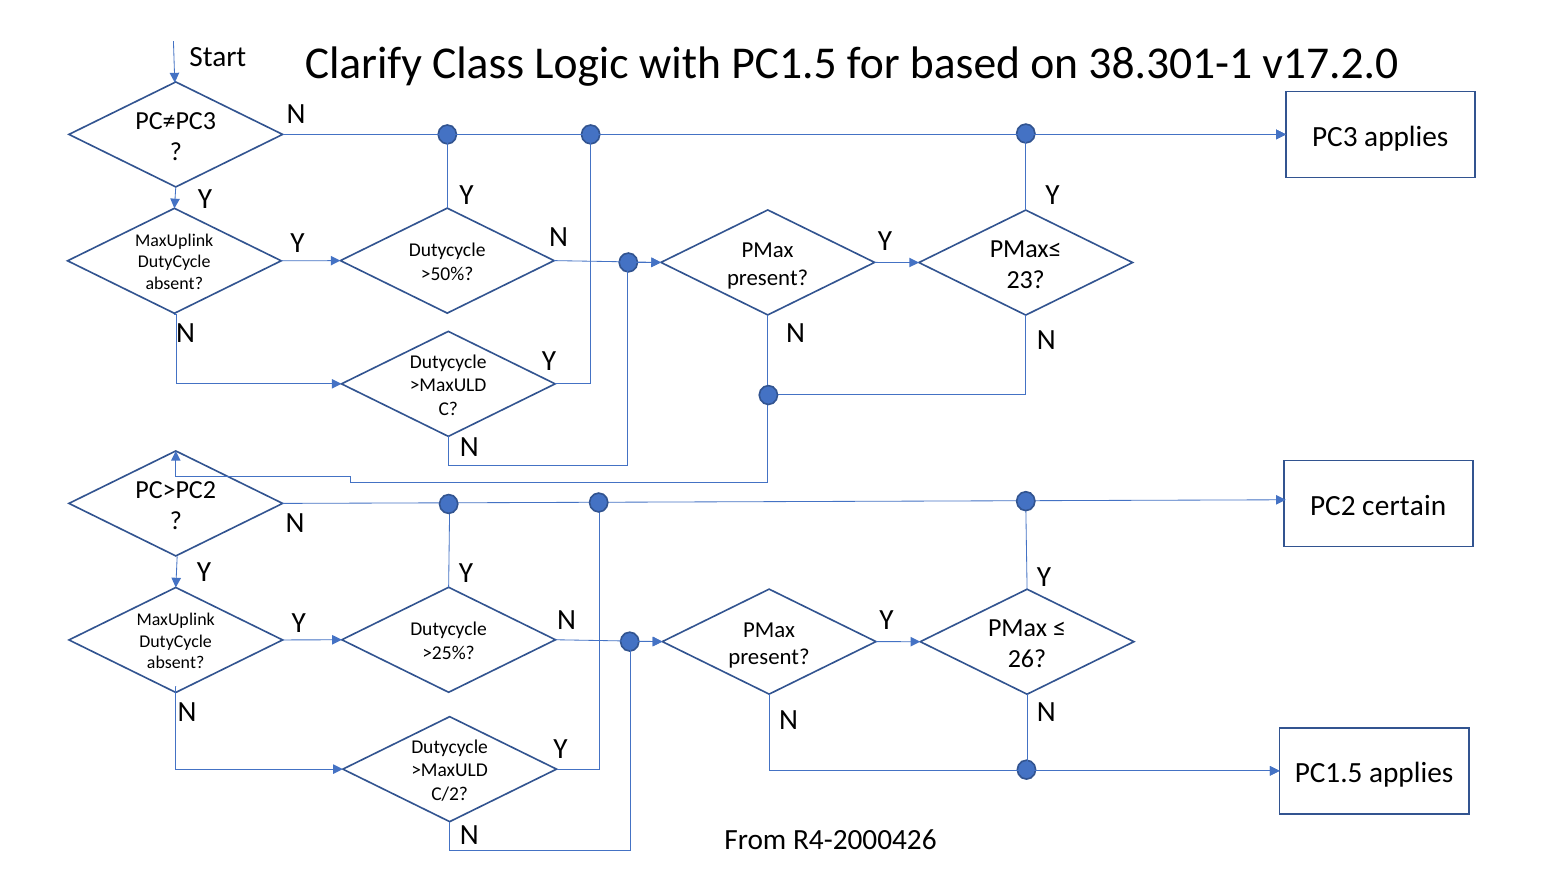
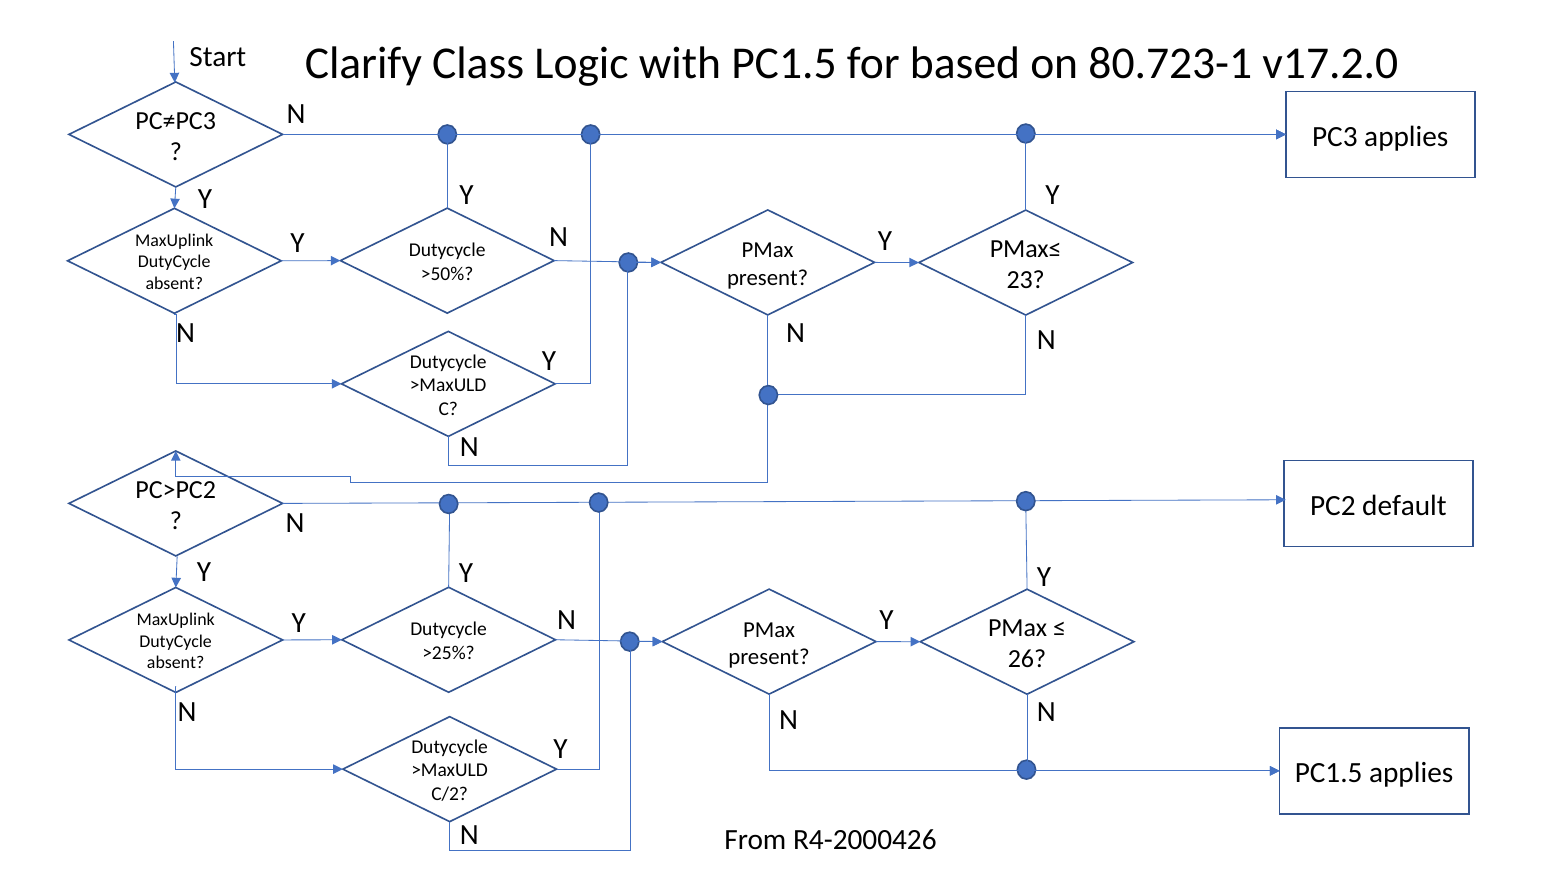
38.301-1: 38.301-1 -> 80.723-1
certain: certain -> default
